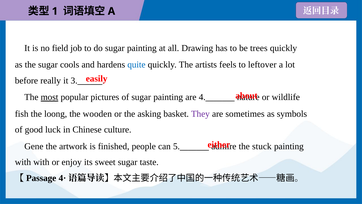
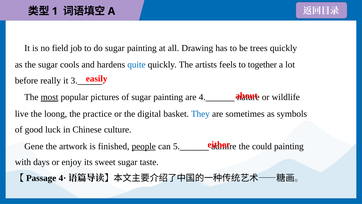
leftover: leftover -> together
fish: fish -> live
wooden: wooden -> practice
asking: asking -> digital
They colour: purple -> blue
people underline: none -> present
stuck: stuck -> could
with with: with -> days
